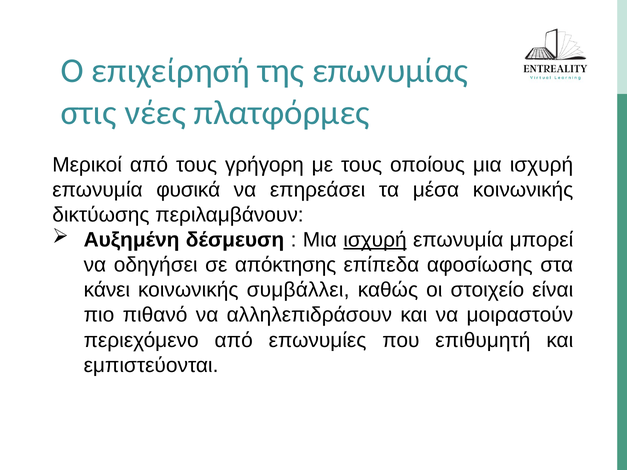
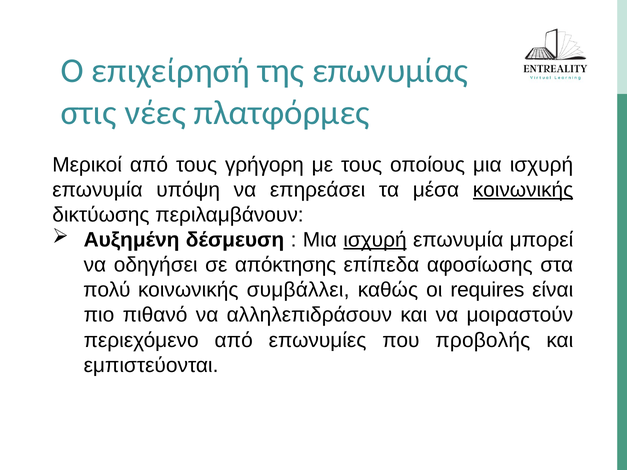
φυσικά: φυσικά -> υπόψη
κοινωνικής at (523, 190) underline: none -> present
κάνει: κάνει -> πολύ
στοιχείο: στοιχείο -> requires
επιθυμητή: επιθυμητή -> προβολής
